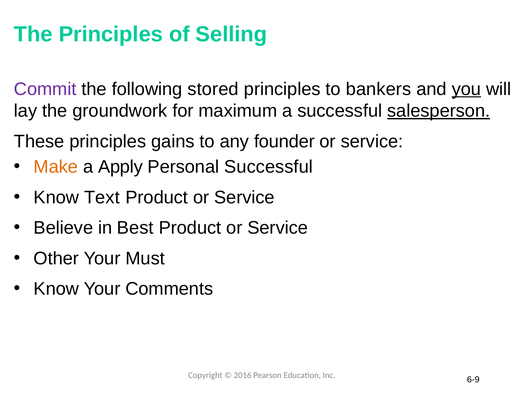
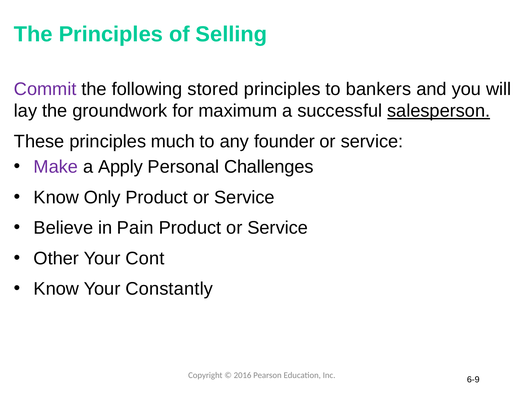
you underline: present -> none
gains: gains -> much
Make colour: orange -> purple
Personal Successful: Successful -> Challenges
Text: Text -> Only
Best: Best -> Pain
Must: Must -> Cont
Comments: Comments -> Constantly
